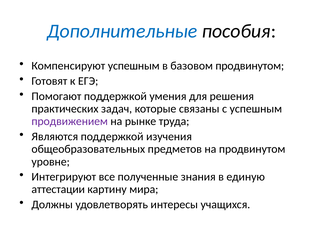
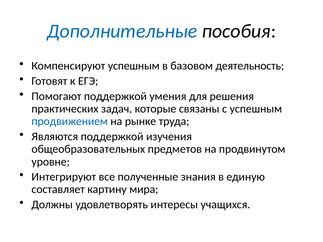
базовом продвинутом: продвинутом -> деятельность
продвижением colour: purple -> blue
аттестации: аттестации -> составляет
